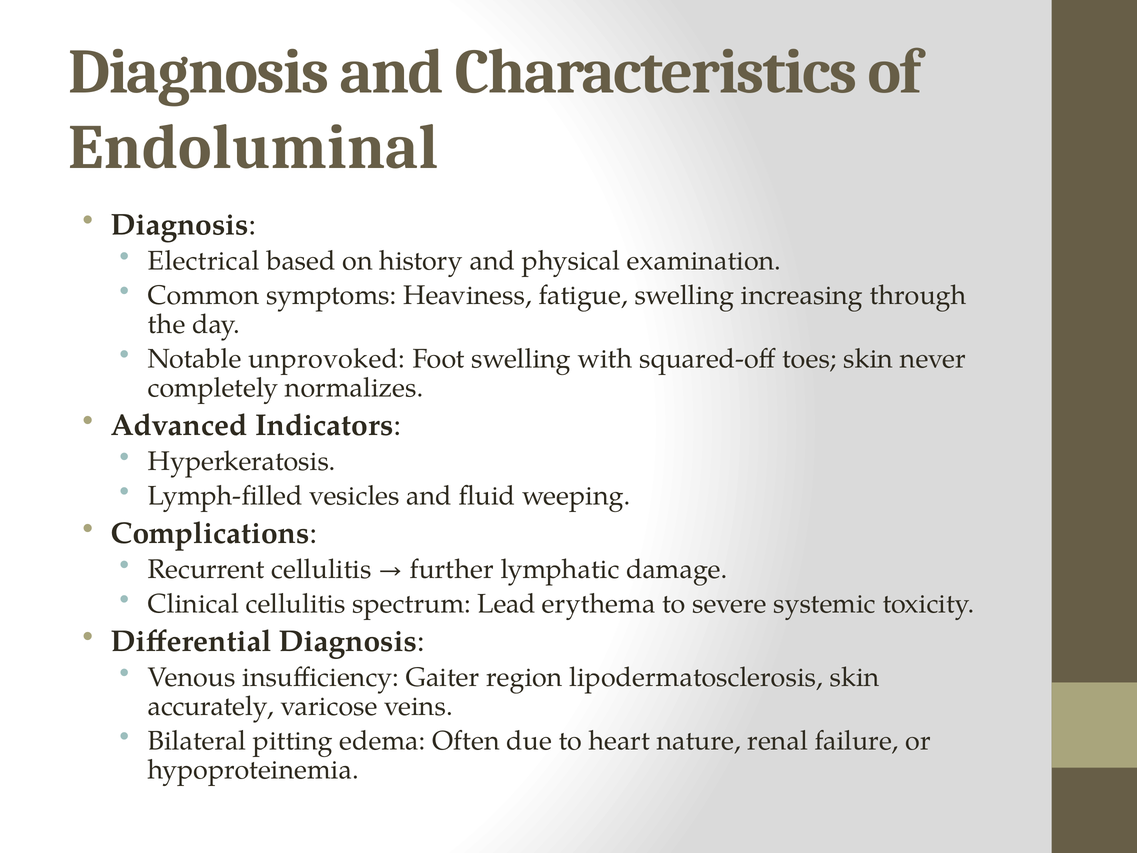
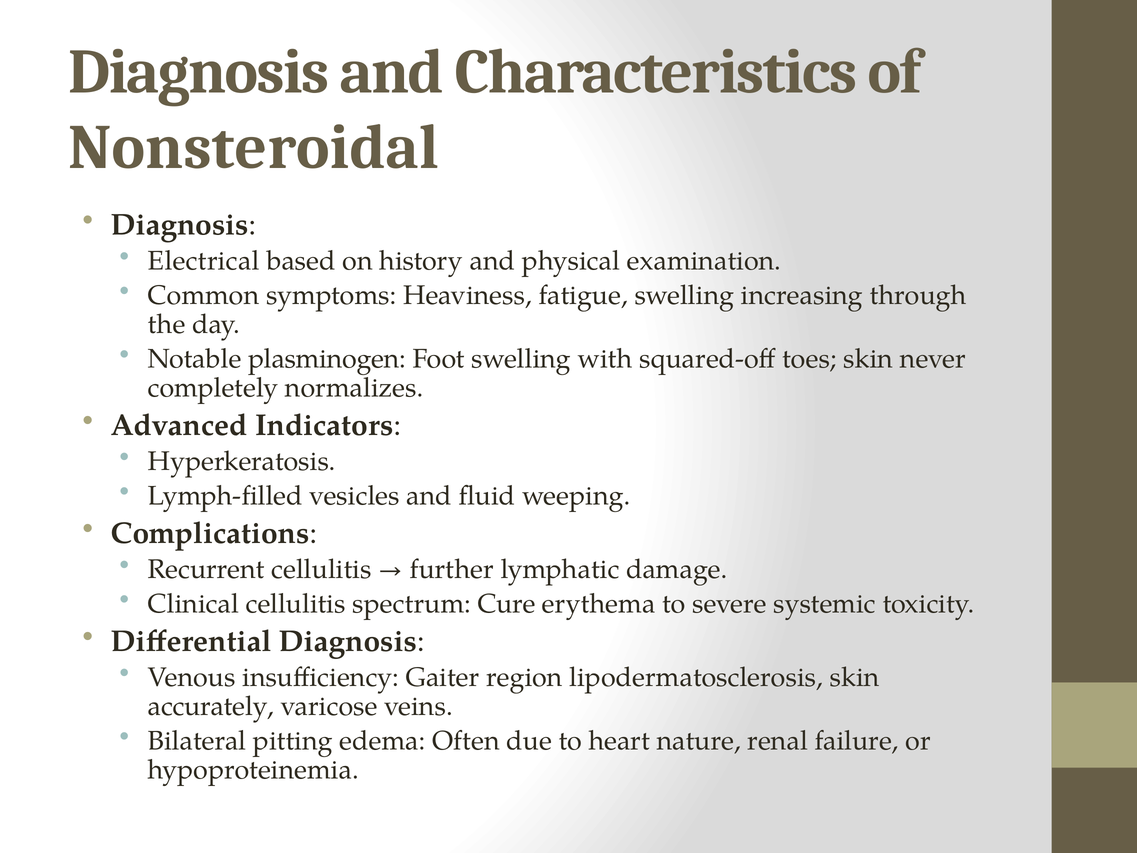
Endoluminal: Endoluminal -> Nonsteroidal
unprovoked: unprovoked -> plasminogen
Lead: Lead -> Cure
